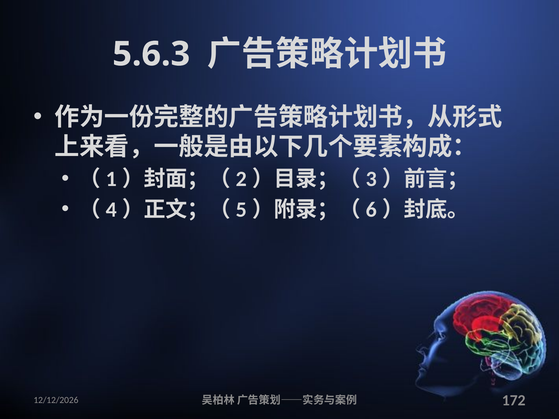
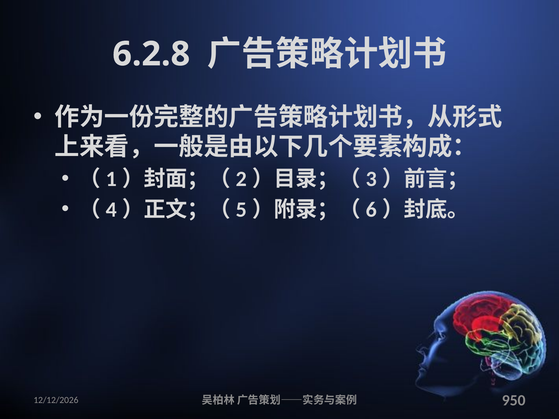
5.6.3: 5.6.3 -> 6.2.8
172: 172 -> 950
